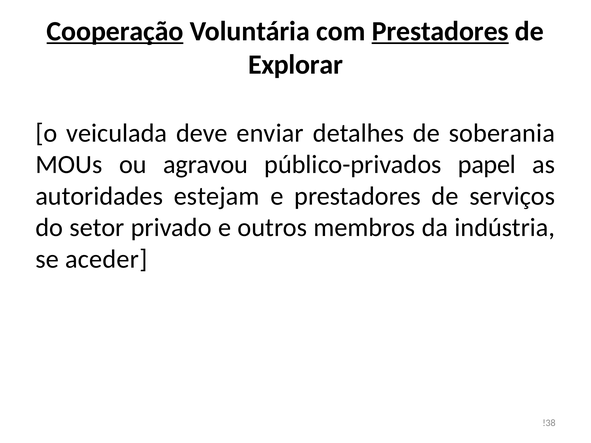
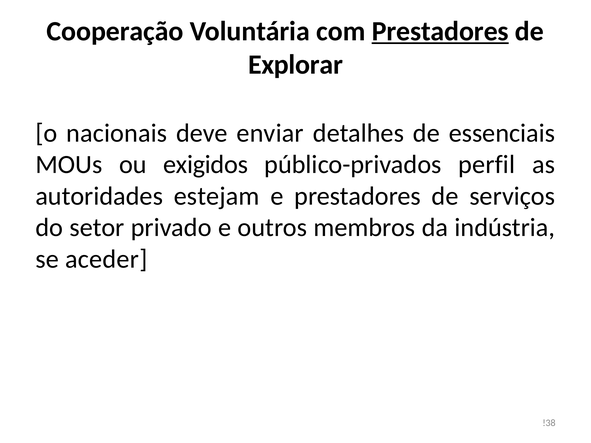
Cooperação underline: present -> none
veiculada: veiculada -> nacionais
soberania: soberania -> essenciais
agravou: agravou -> exigidos
papel: papel -> perfil
